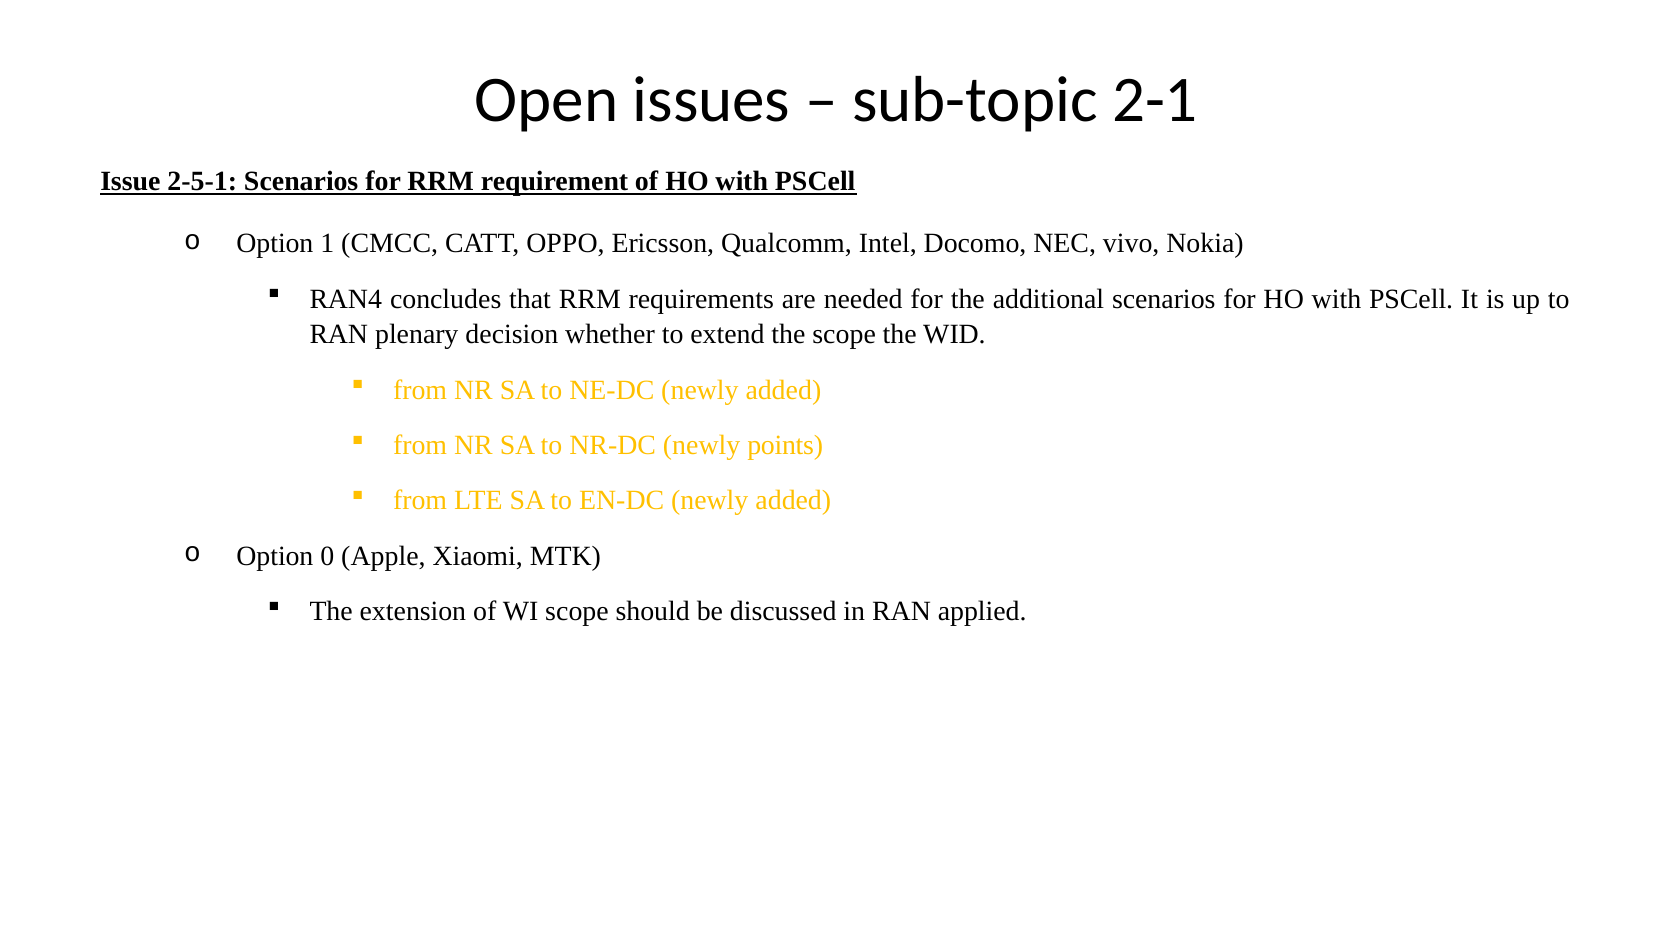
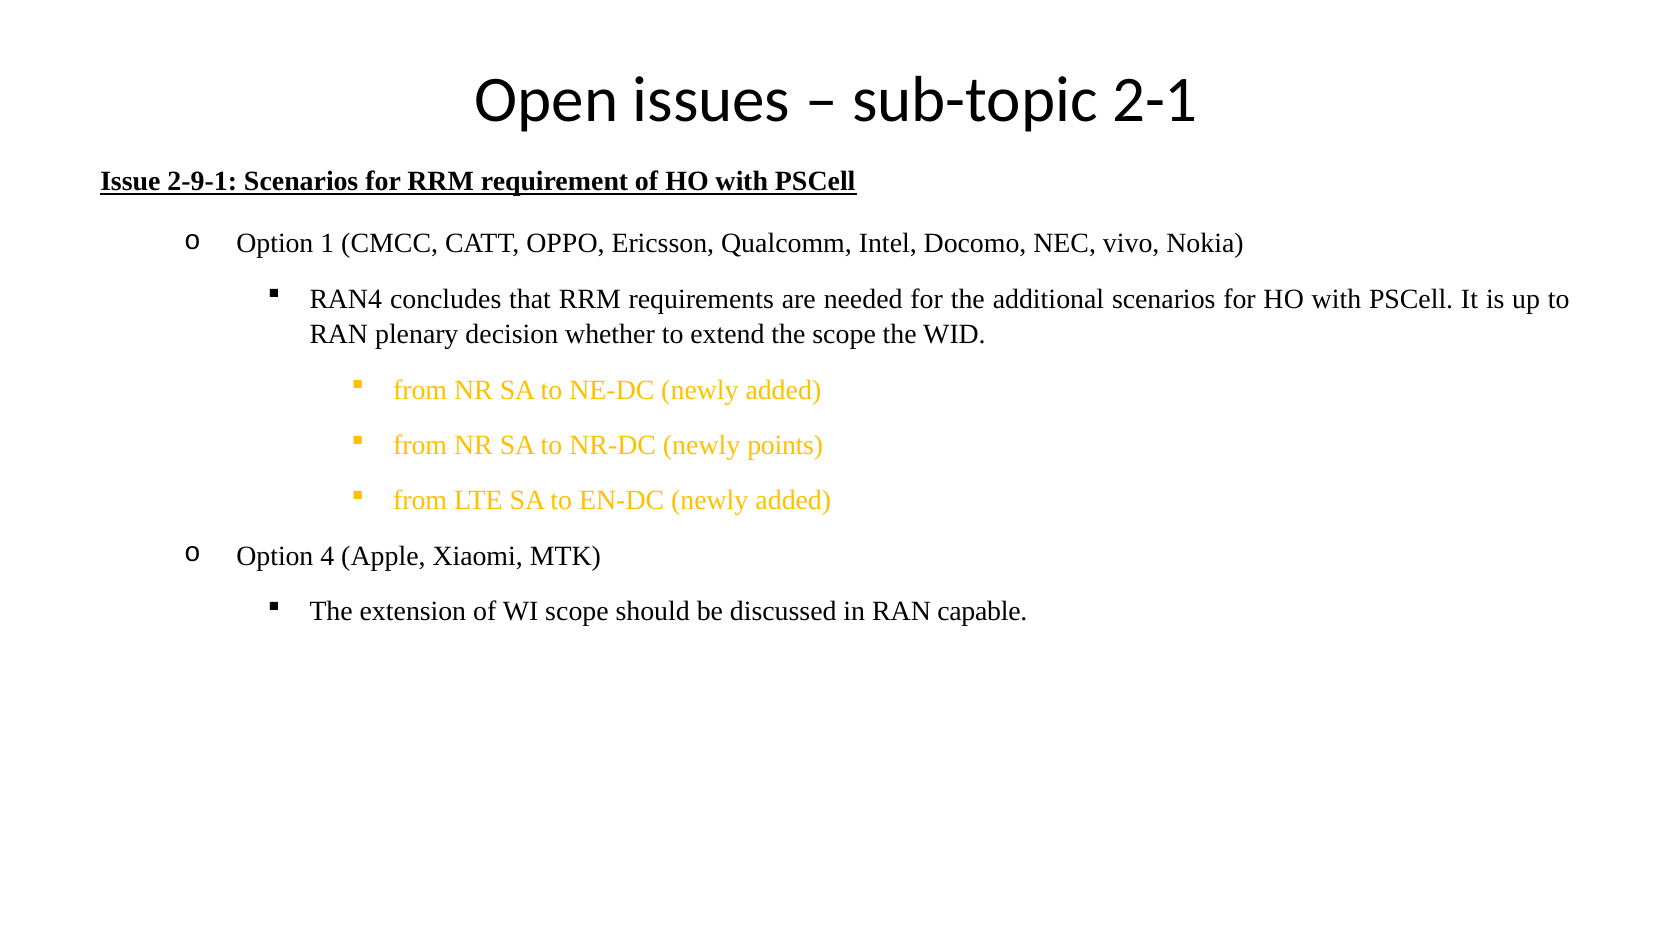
2-5-1: 2-5-1 -> 2-9-1
0: 0 -> 4
applied: applied -> capable
